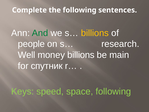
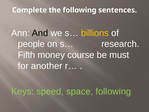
And colour: green -> black
Well: Well -> Fifth
money billions: billions -> course
main: main -> must
спутник: спутник -> another
